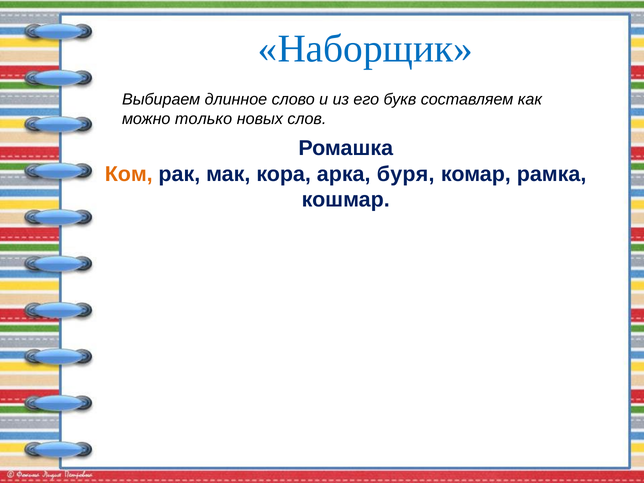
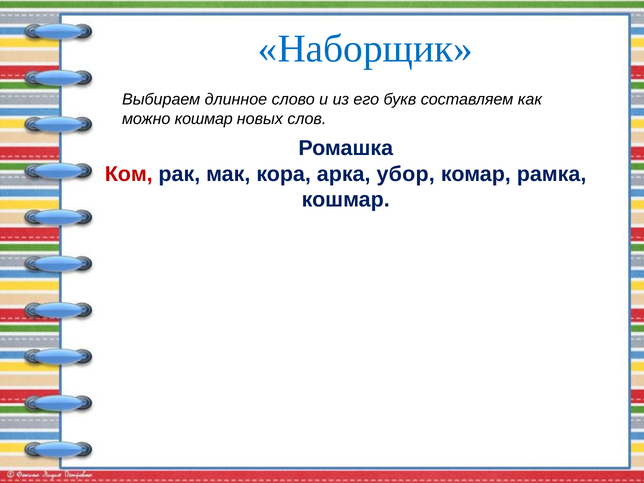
можно только: только -> кошмар
Ком colour: orange -> red
буря: буря -> убор
